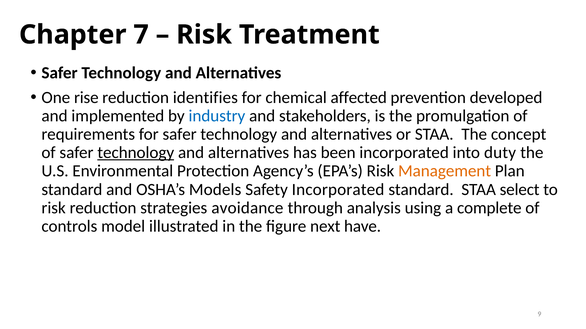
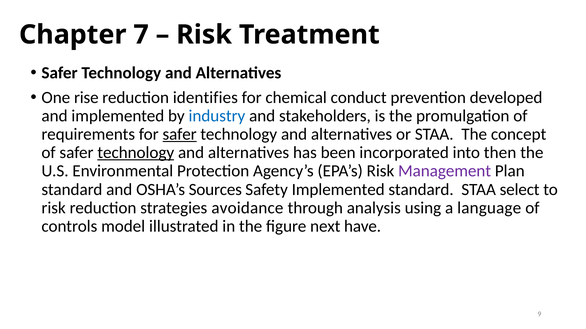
affected: affected -> conduct
safer at (180, 134) underline: none -> present
duty: duty -> then
Management colour: orange -> purple
Models: Models -> Sources
Safety Incorporated: Incorporated -> Implemented
complete: complete -> language
